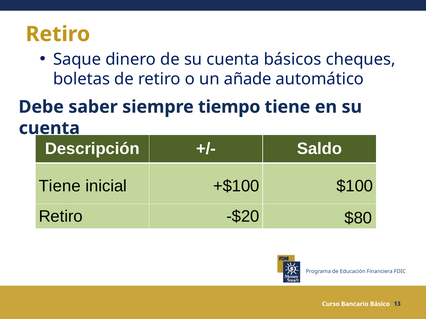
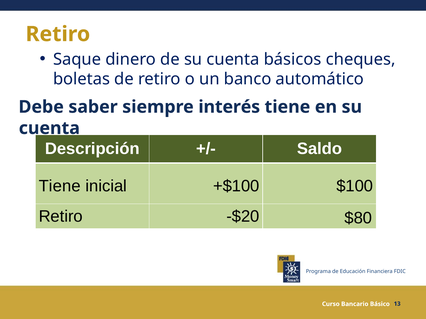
añade: añade -> banco
tiempo: tiempo -> interés
